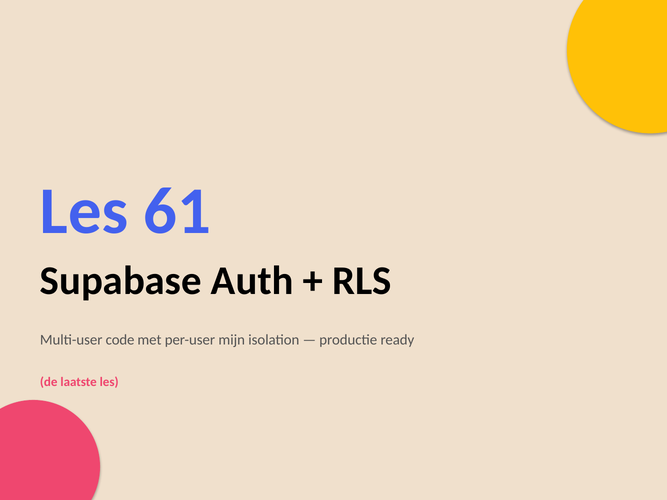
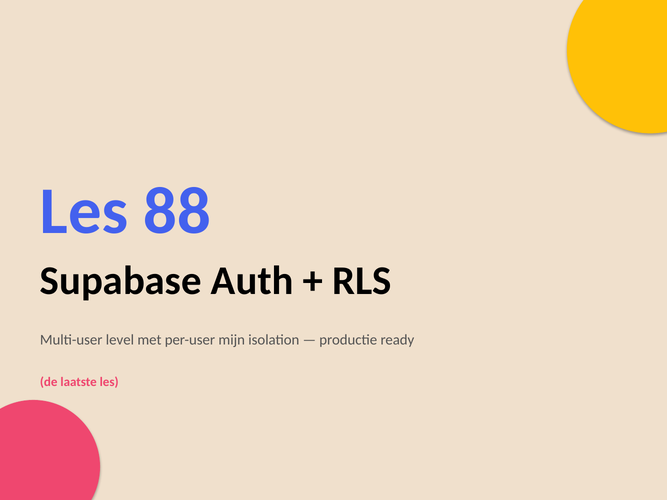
61: 61 -> 88
code: code -> level
